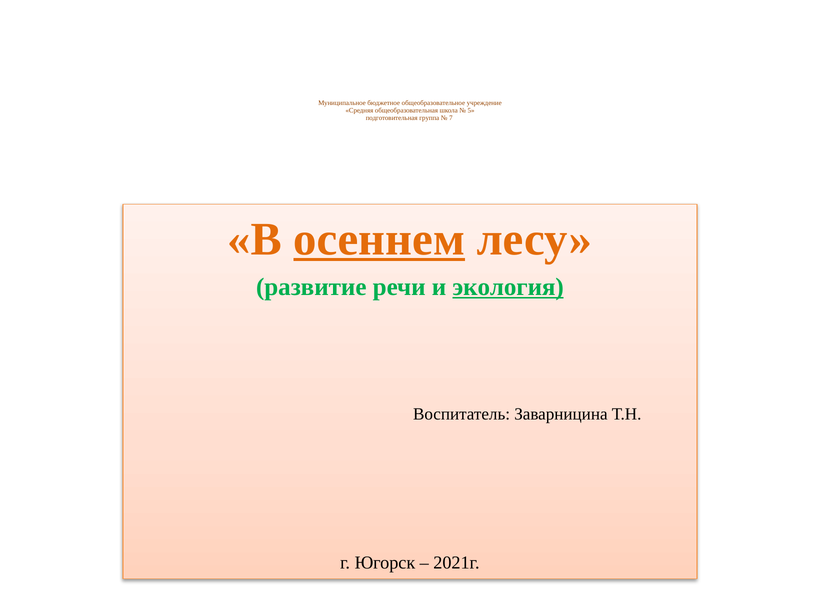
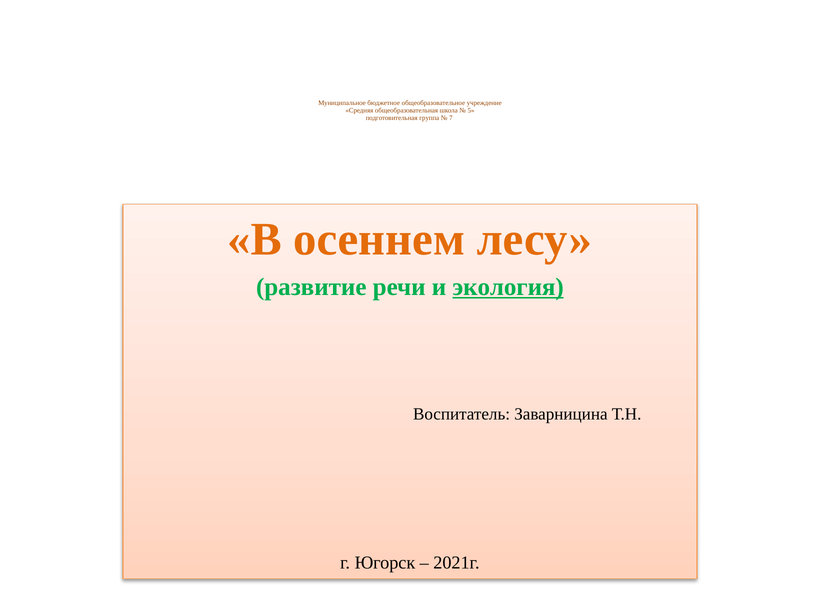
осеннем underline: present -> none
